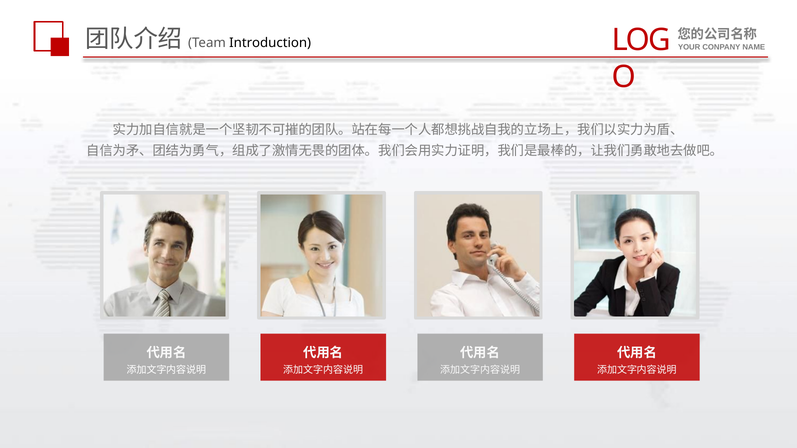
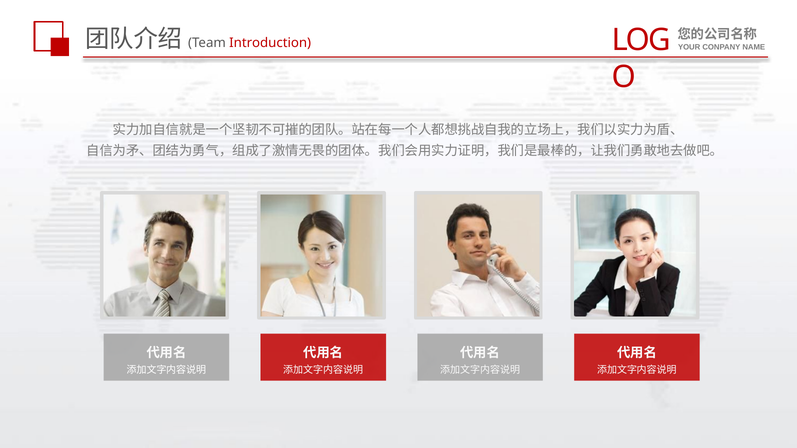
Introduction colour: black -> red
